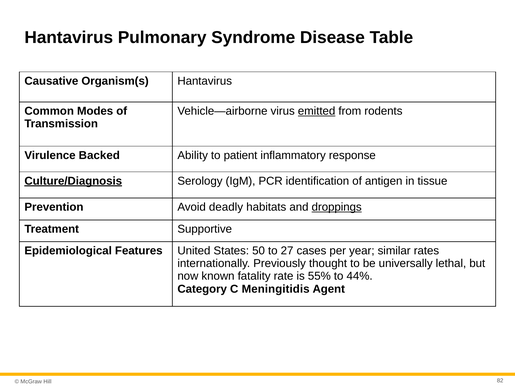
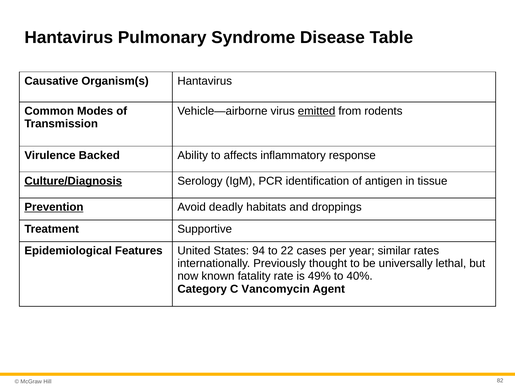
patient: patient -> affects
Prevention underline: none -> present
droppings underline: present -> none
50: 50 -> 94
27: 27 -> 22
55%: 55% -> 49%
44%: 44% -> 40%
Meningitidis: Meningitidis -> Vancomycin
